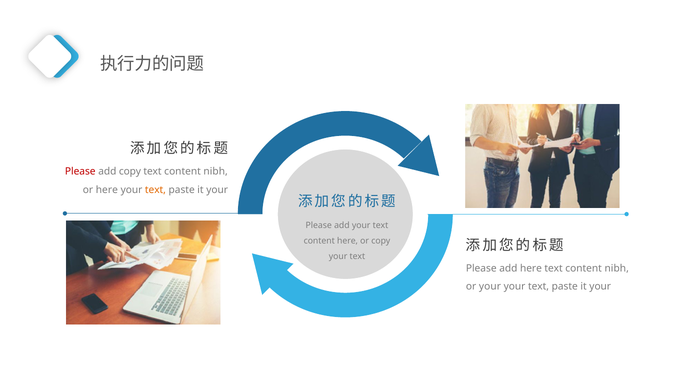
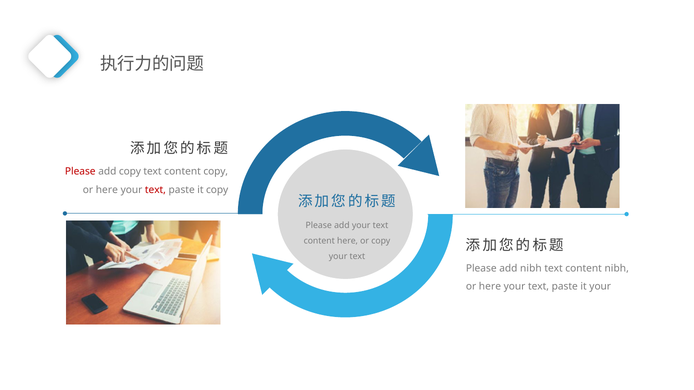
nibh at (216, 172): nibh -> copy
text at (155, 190) colour: orange -> red
your at (217, 190): your -> copy
add here: here -> nibh
your at (490, 287): your -> here
